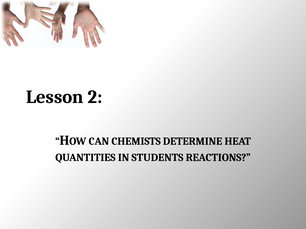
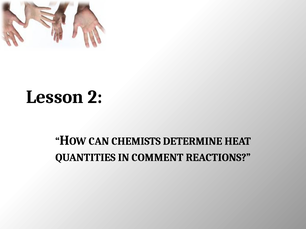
STUDENTS: STUDENTS -> COMMENT
